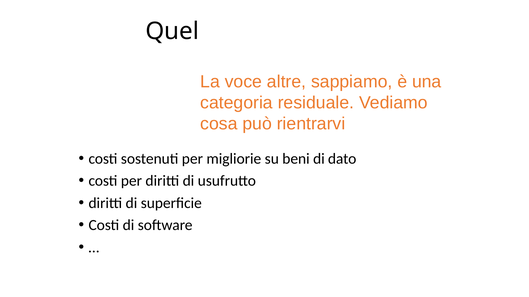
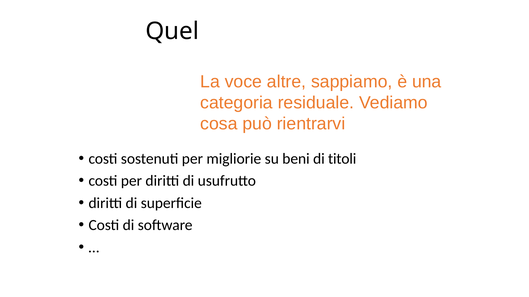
dato: dato -> titoli
